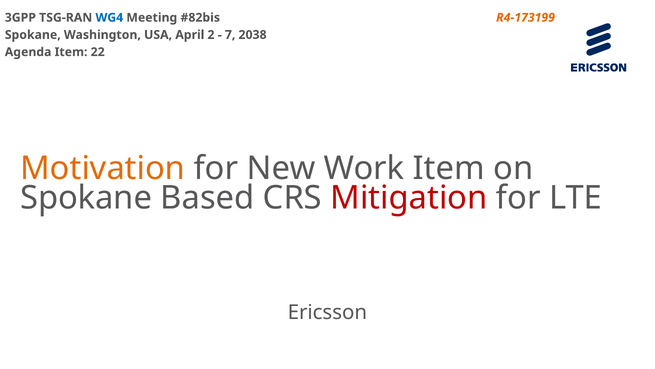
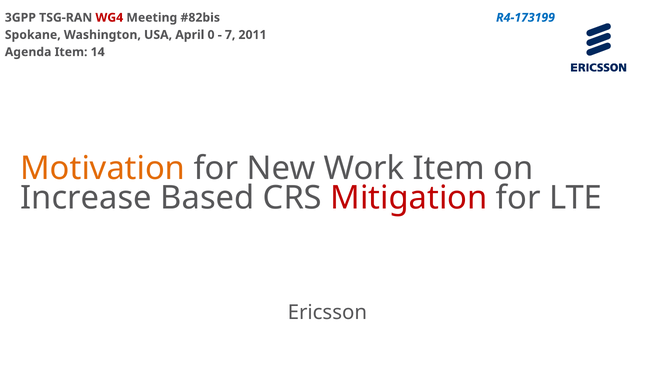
WG4 colour: blue -> red
R4-173199 colour: orange -> blue
2: 2 -> 0
2038: 2038 -> 2011
22: 22 -> 14
Spokane at (86, 198): Spokane -> Increase
